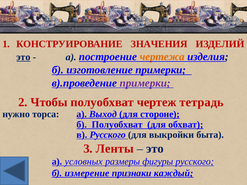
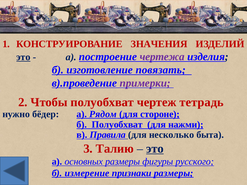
чертежа colour: orange -> purple
изготовление примерки: примерки -> повязать
торса: торса -> бёдер
Выход: Выход -> Рядом
обхват: обхват -> нажми
в Русского: Русского -> Правила
выкройки: выкройки -> несколько
Ленты: Ленты -> Талию
это at (155, 149) underline: none -> present
условных: условных -> основных
признаки каждый: каждый -> размеры
